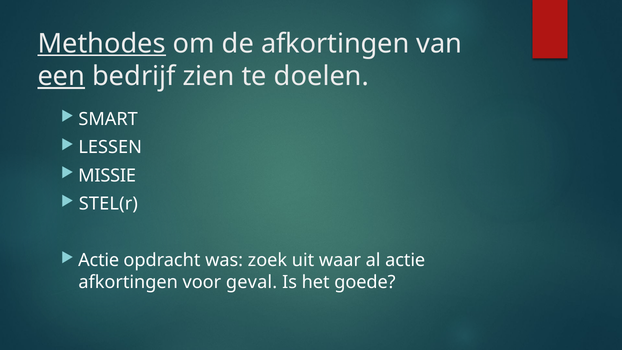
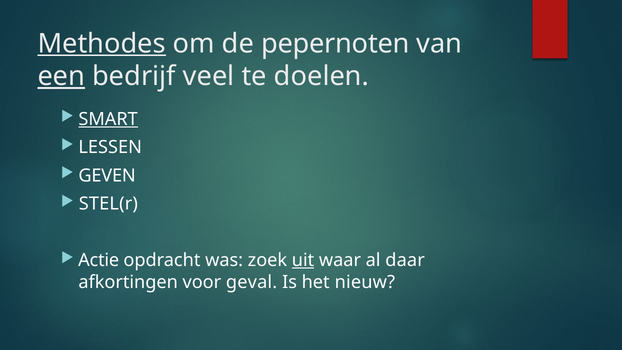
de afkortingen: afkortingen -> pepernoten
zien: zien -> veel
SMART underline: none -> present
MISSIE: MISSIE -> GEVEN
uit underline: none -> present
al actie: actie -> daar
goede: goede -> nieuw
